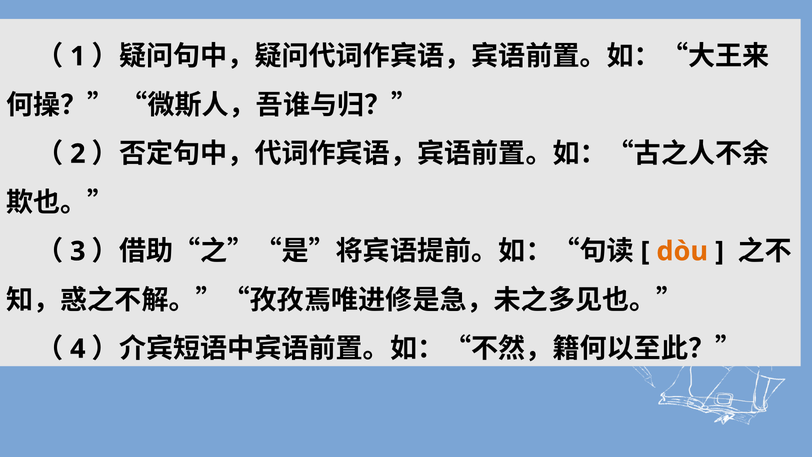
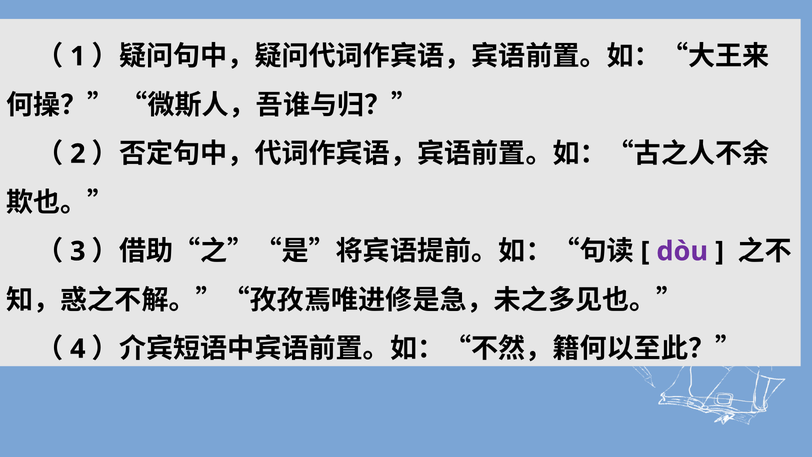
dòu colour: orange -> purple
